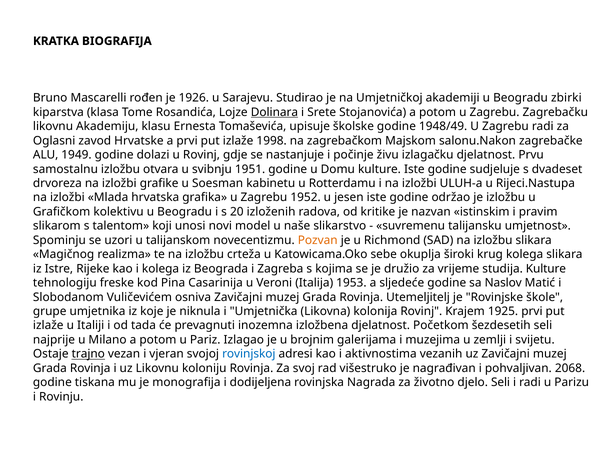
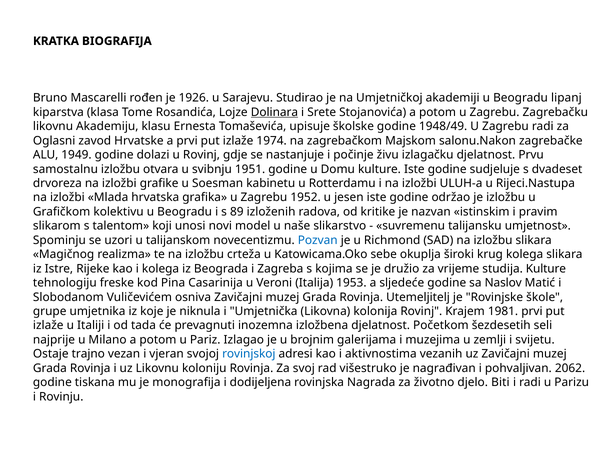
zbirki: zbirki -> lipanj
1998: 1998 -> 1974
20: 20 -> 89
Pozvan colour: orange -> blue
1925: 1925 -> 1981
trajno underline: present -> none
2068: 2068 -> 2062
djelo Seli: Seli -> Biti
